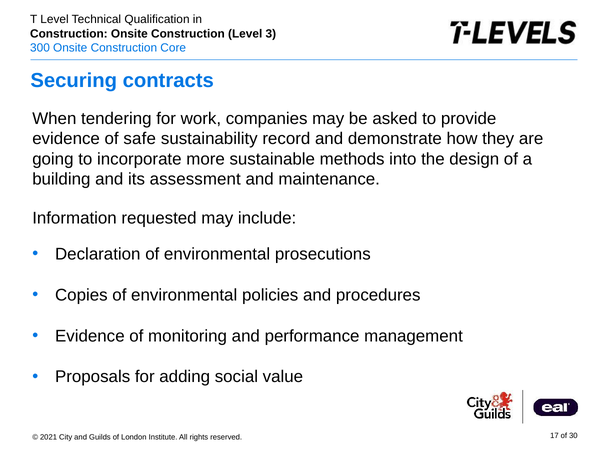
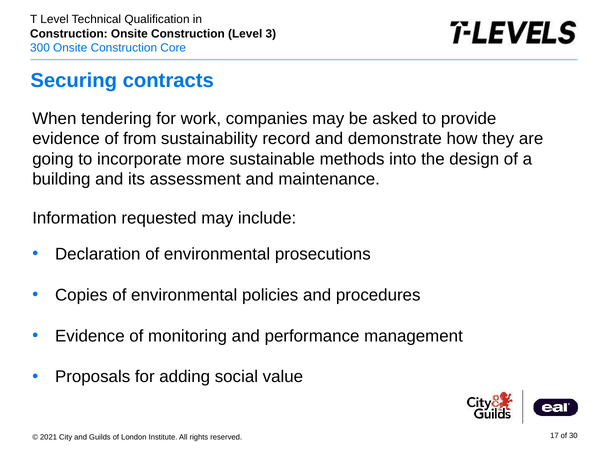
safe: safe -> from
